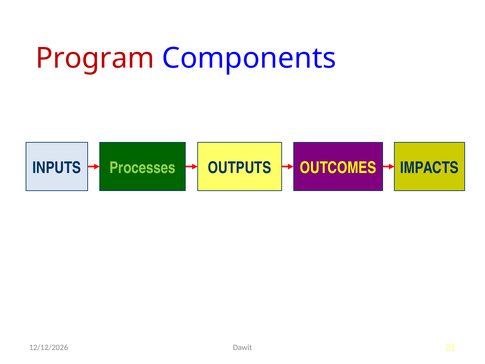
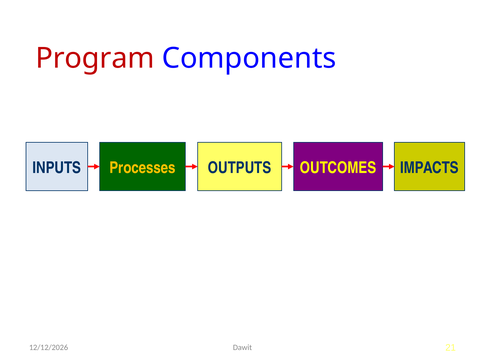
Processes colour: light green -> yellow
